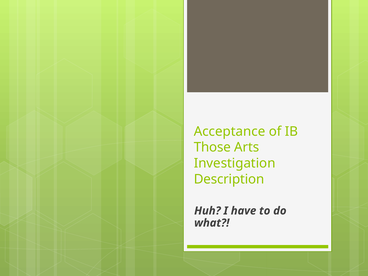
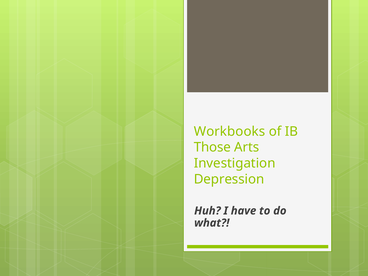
Acceptance: Acceptance -> Workbooks
Description: Description -> Depression
